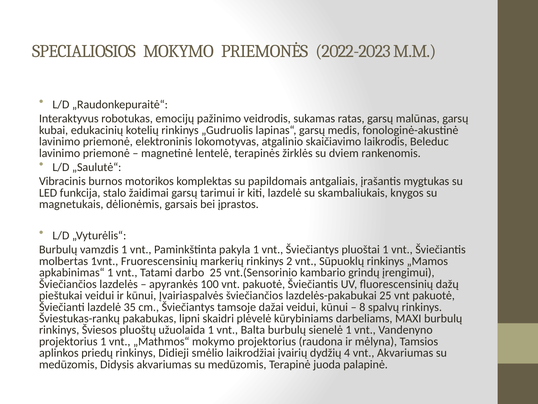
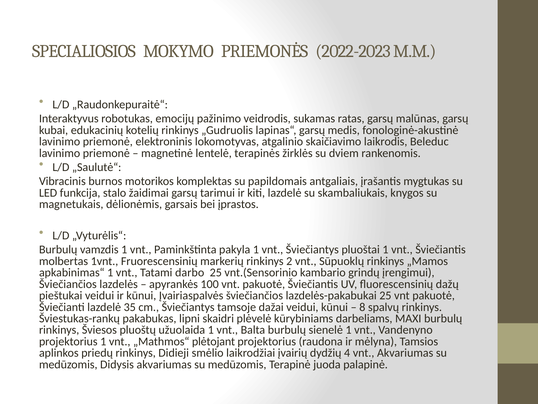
„Mathmos“ mokymo: mokymo -> plėtojant
